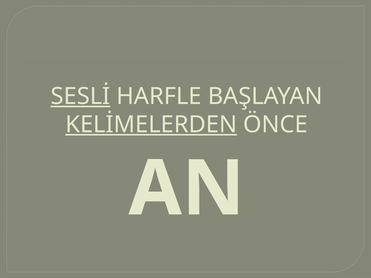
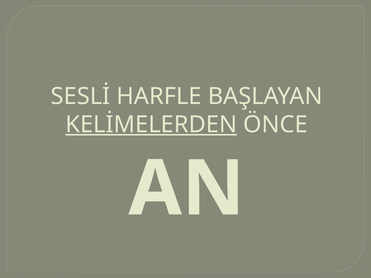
SESLİ underline: present -> none
